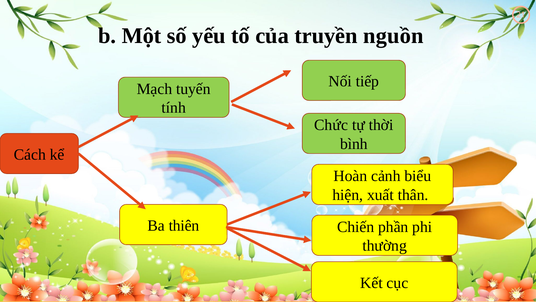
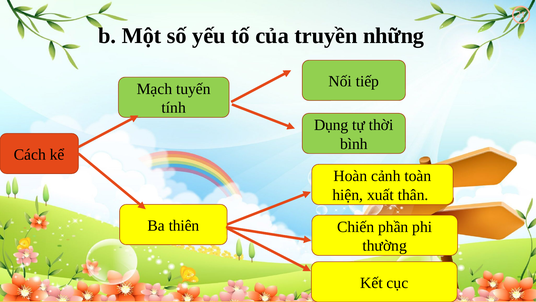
nguồn: nguồn -> những
Chức: Chức -> Dụng
biểu: biểu -> toàn
